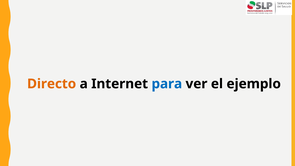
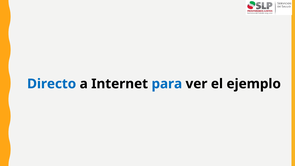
Directo colour: orange -> blue
